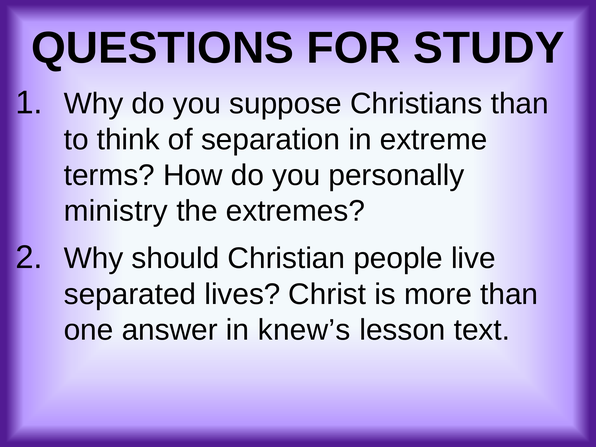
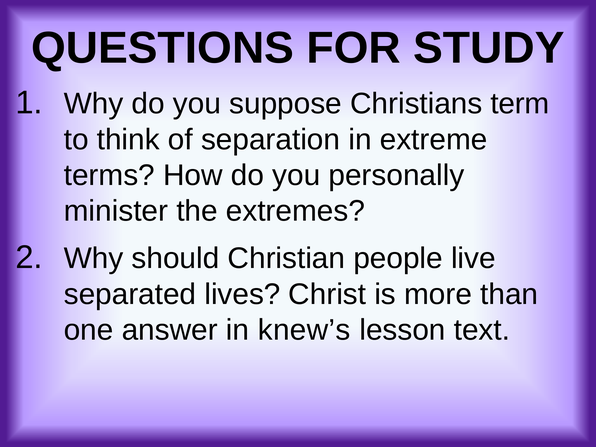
Christians than: than -> term
ministry: ministry -> minister
